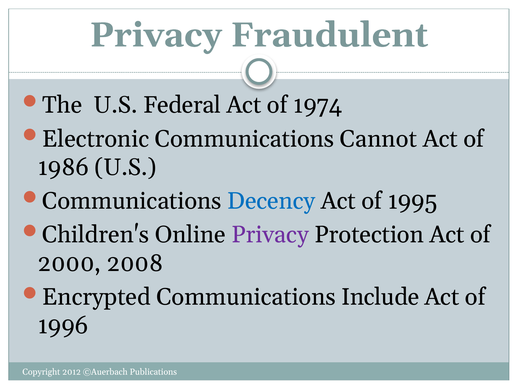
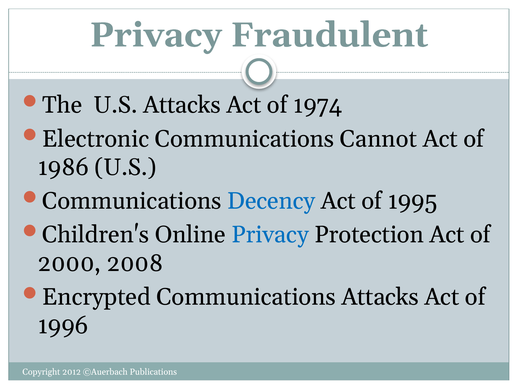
U.S Federal: Federal -> Attacks
Privacy at (270, 235) colour: purple -> blue
Communications Include: Include -> Attacks
